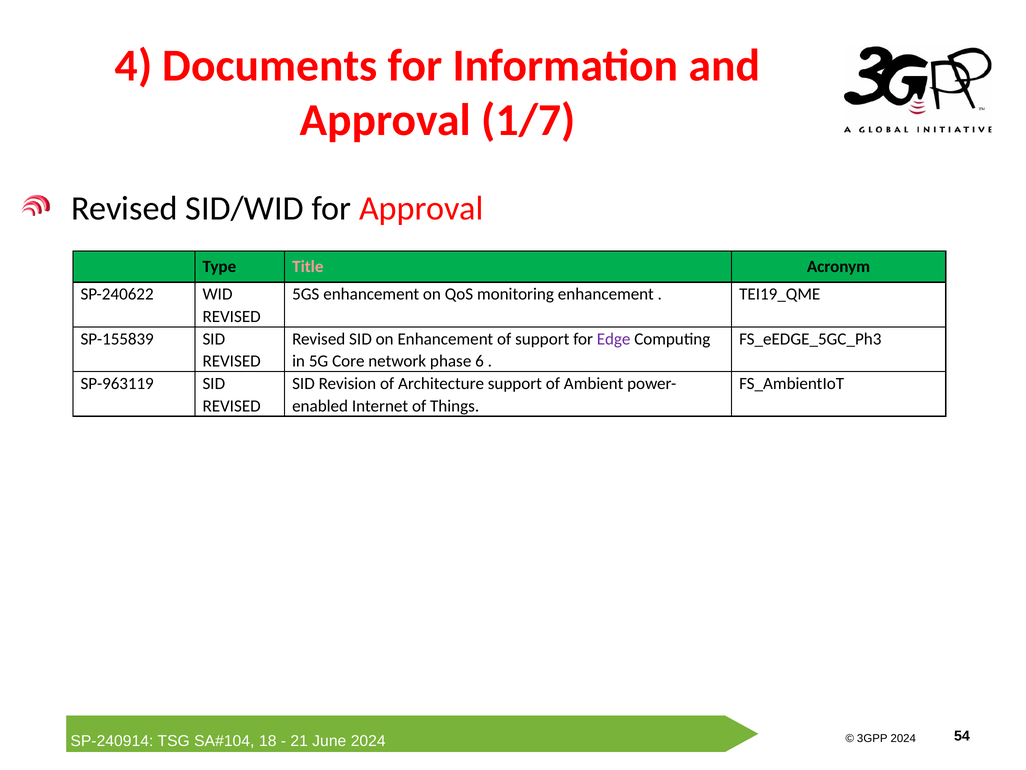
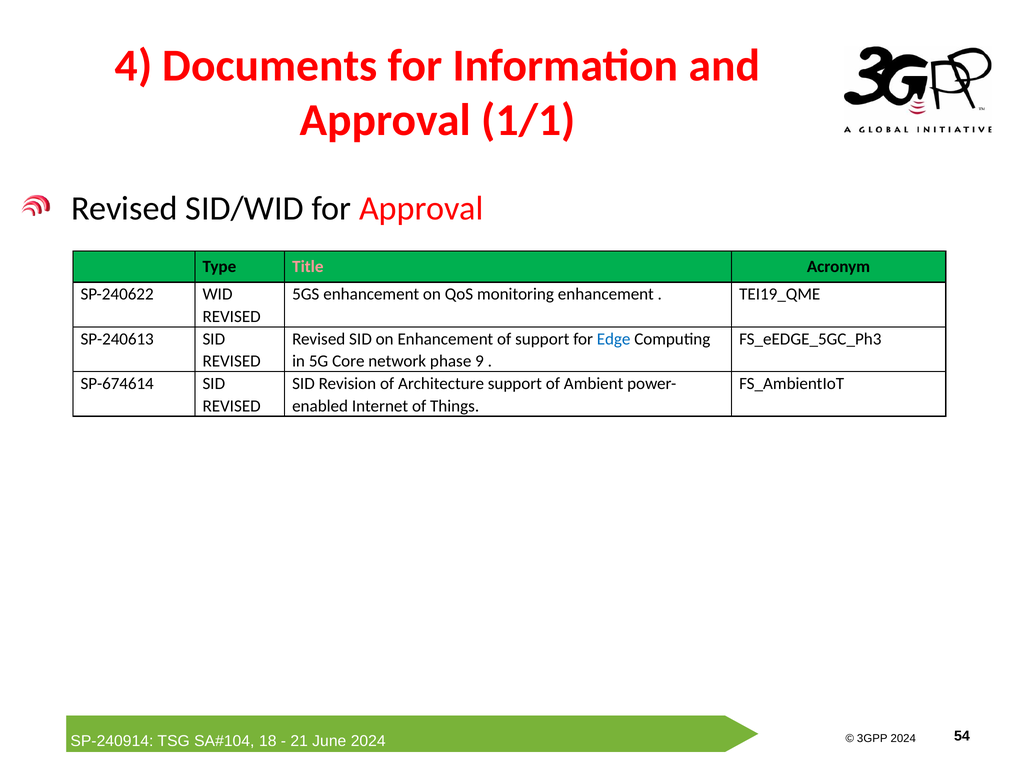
1/7: 1/7 -> 1/1
SP-155839: SP-155839 -> SP-240613
Edge colour: purple -> blue
6: 6 -> 9
SP-963119: SP-963119 -> SP-674614
